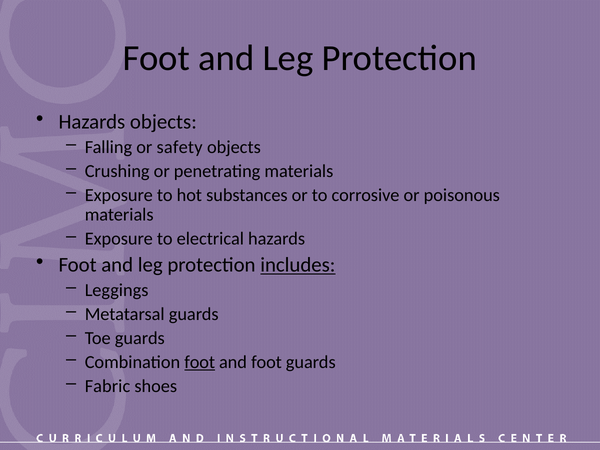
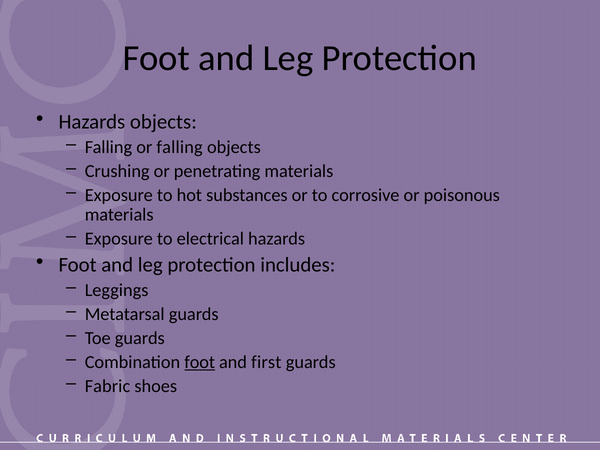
or safety: safety -> falling
includes underline: present -> none
and foot: foot -> first
